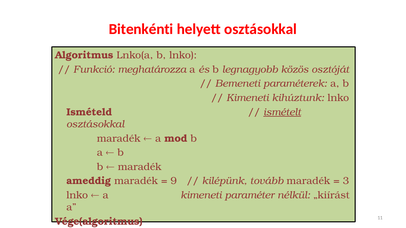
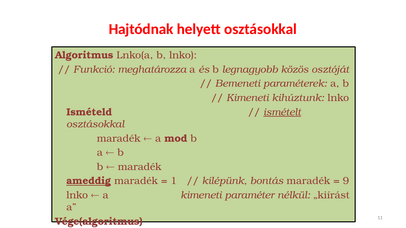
Bitenkénti: Bitenkénti -> Hajtódnak
ameddig underline: none -> present
9: 9 -> 1
tovább: tovább -> bontás
3: 3 -> 9
